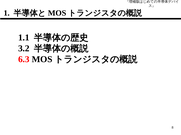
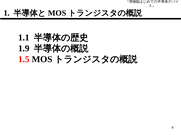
3.2: 3.2 -> 1.9
6.3: 6.3 -> 1.5
